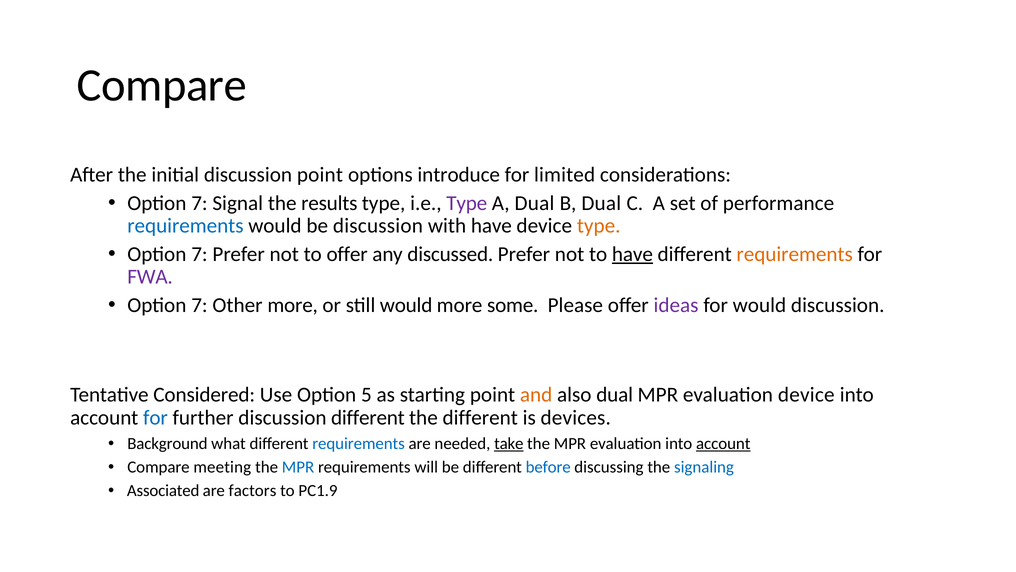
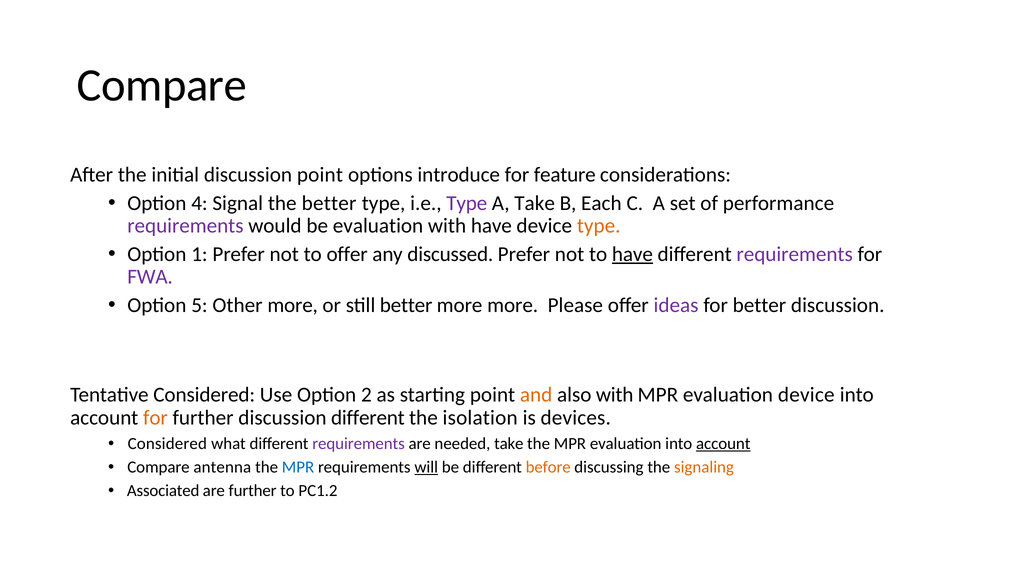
limited: limited -> feature
7 at (199, 203): 7 -> 4
the results: results -> better
A Dual: Dual -> Take
B Dual: Dual -> Each
requirements at (185, 226) colour: blue -> purple
be discussion: discussion -> evaluation
7 at (199, 254): 7 -> 1
requirements at (795, 254) colour: orange -> purple
7 at (199, 305): 7 -> 5
still would: would -> better
more some: some -> more
for would: would -> better
5: 5 -> 2
also dual: dual -> with
for at (155, 417) colour: blue -> orange
the different: different -> isolation
Background at (167, 443): Background -> Considered
requirements at (359, 443) colour: blue -> purple
take at (509, 443) underline: present -> none
meeting: meeting -> antenna
will underline: none -> present
before colour: blue -> orange
signaling colour: blue -> orange
are factors: factors -> further
PC1.9: PC1.9 -> PC1.2
